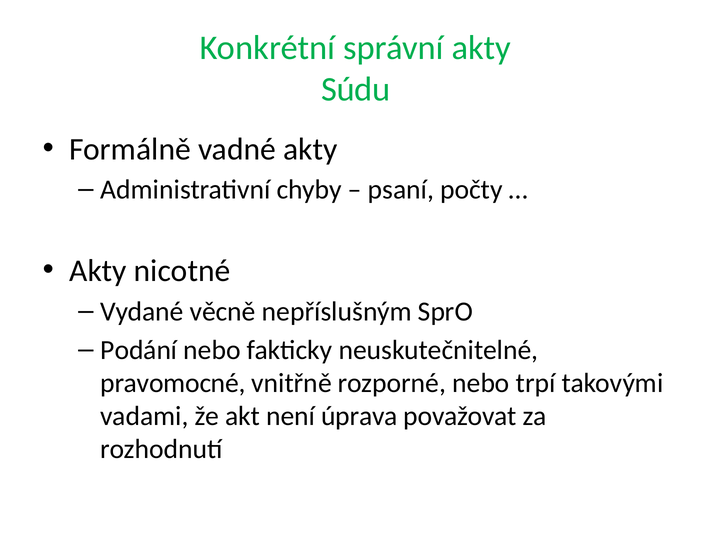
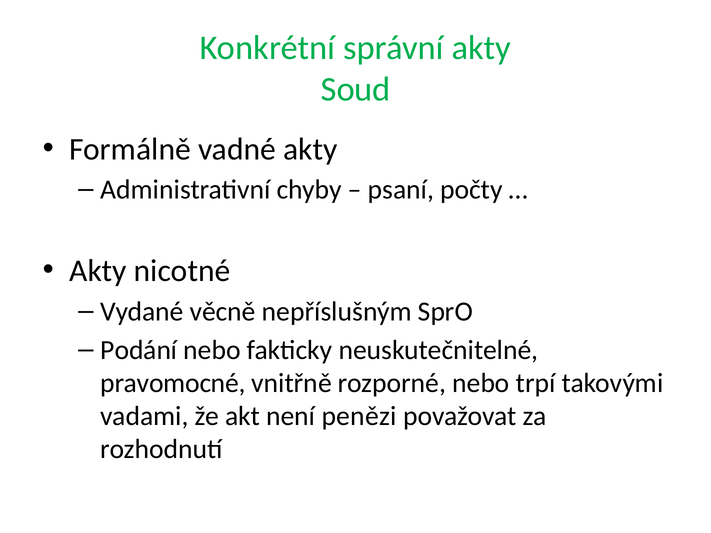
Súdu: Súdu -> Soud
úprava: úprava -> penězi
